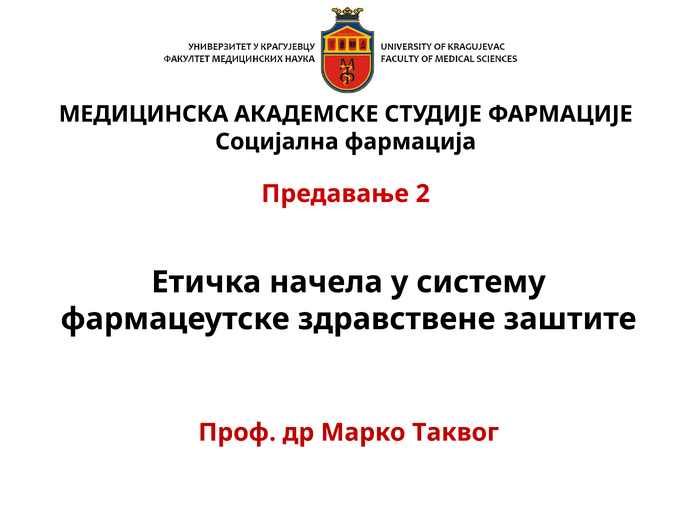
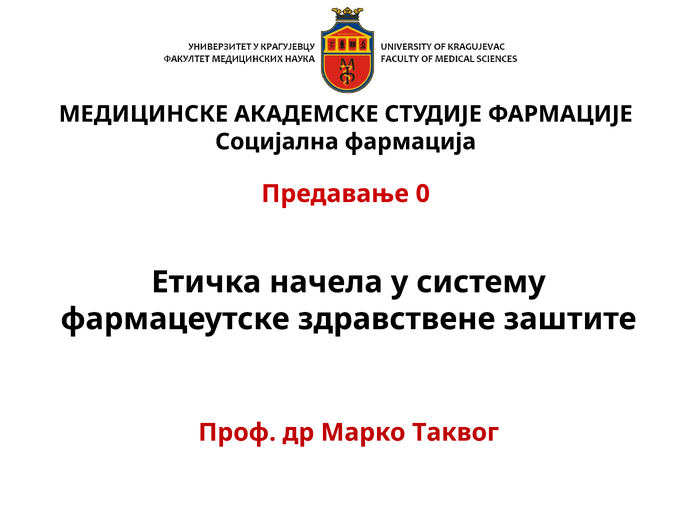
МЕДИЦИНСКА: МЕДИЦИНСКА -> МЕДИЦИНСКЕ
2: 2 -> 0
